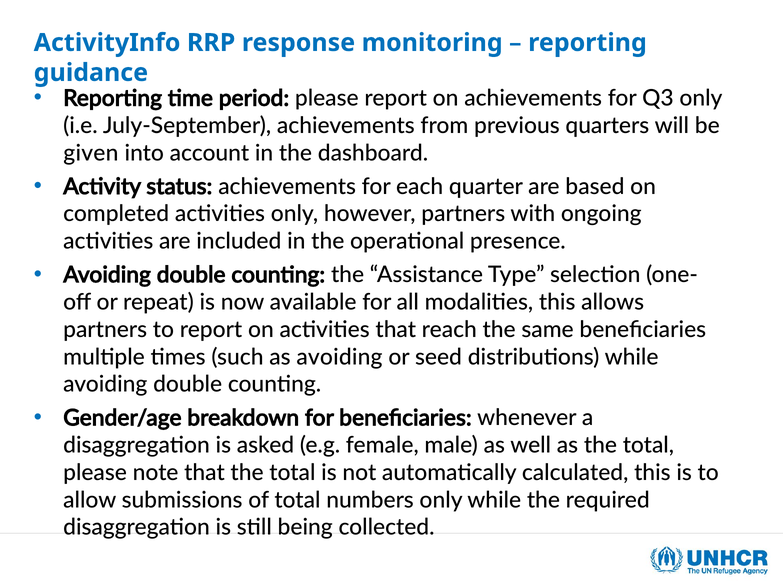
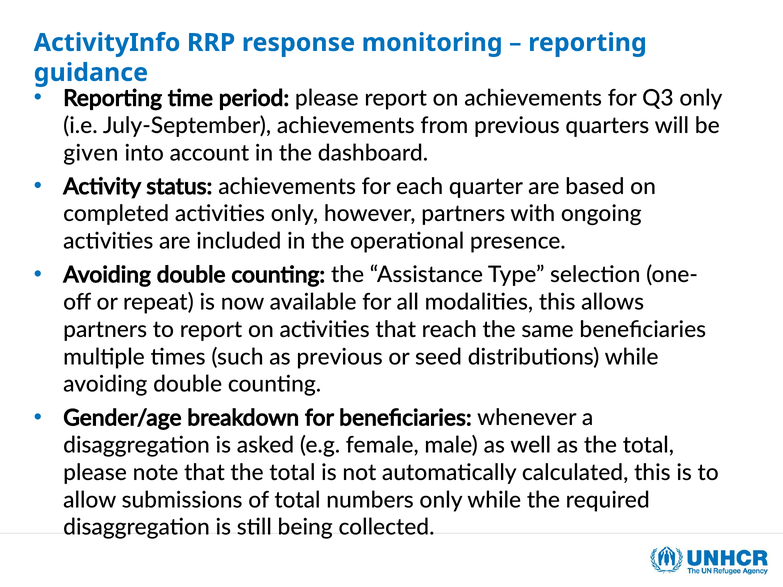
as avoiding: avoiding -> previous
